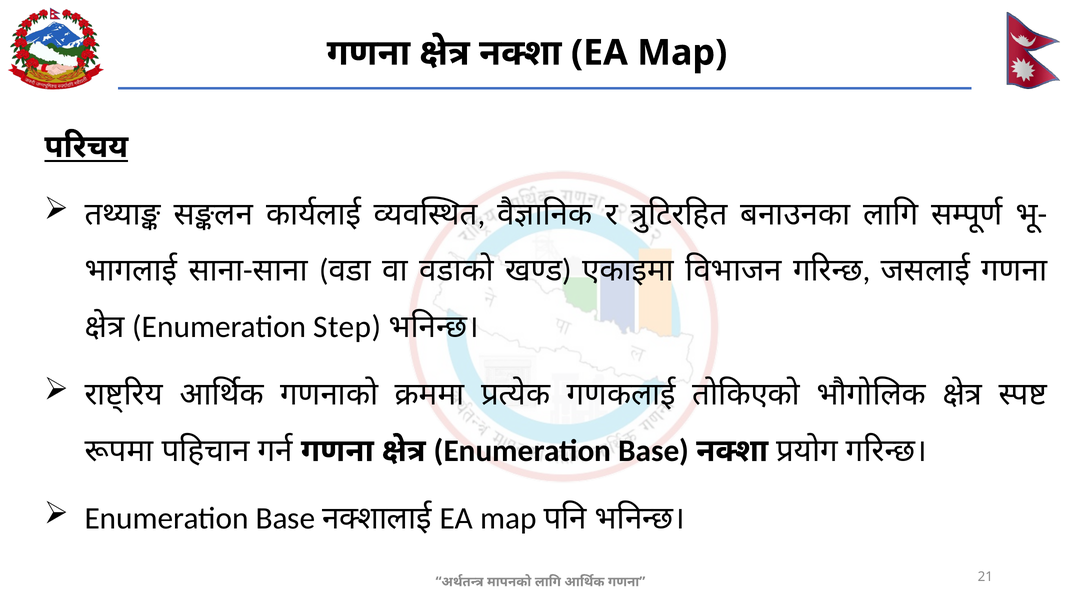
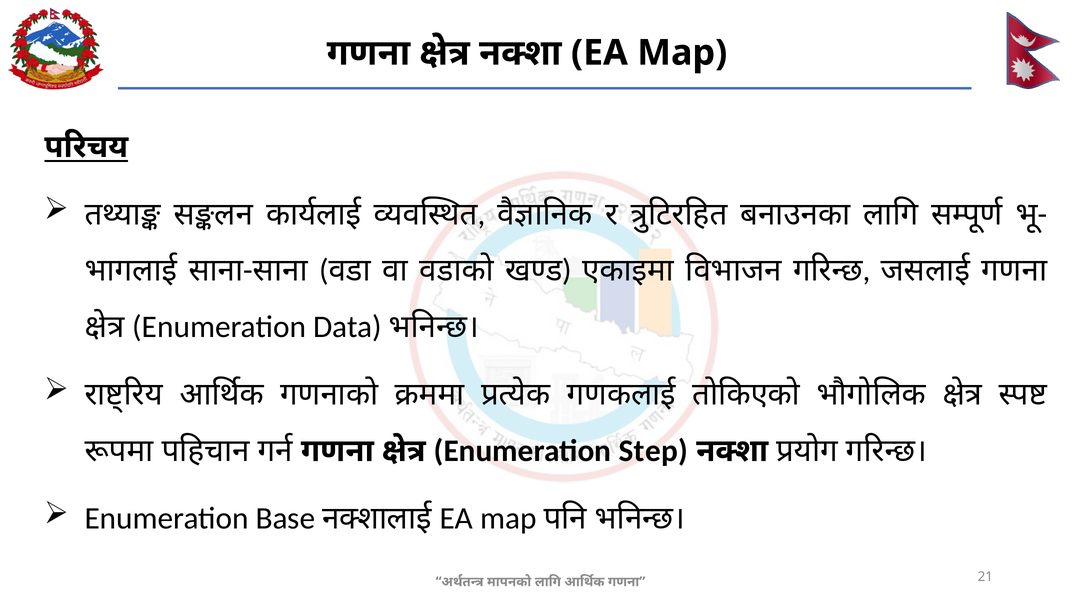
Step: Step -> Data
Base at (654, 451): Base -> Step
